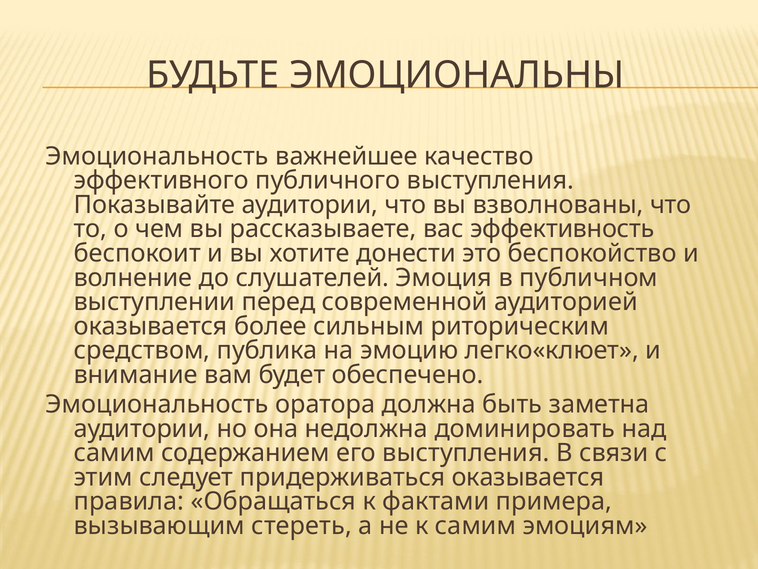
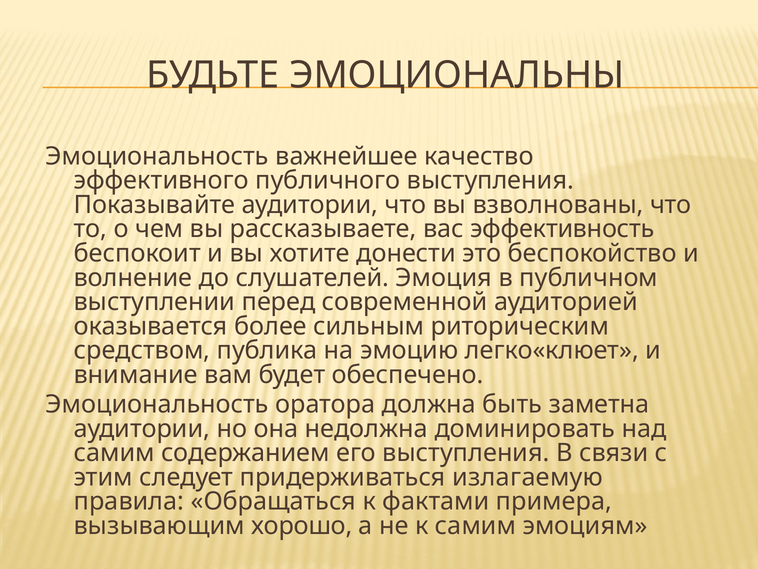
придерживаться оказывается: оказывается -> излагаемую
стереть: стереть -> хорошо
